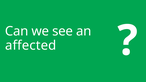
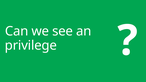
affected: affected -> privilege
